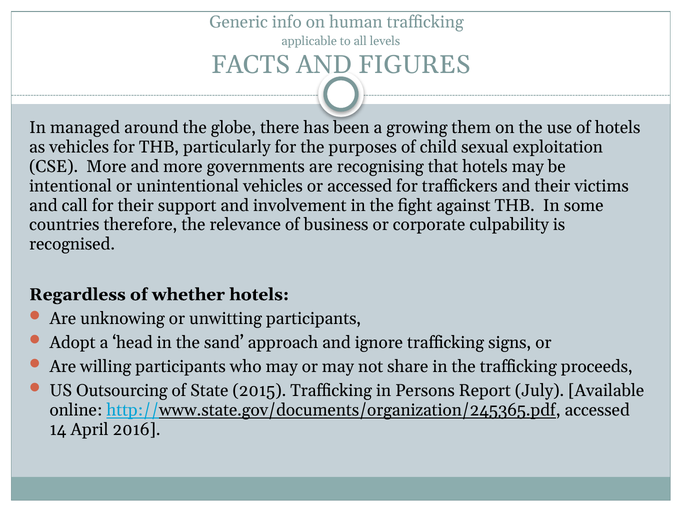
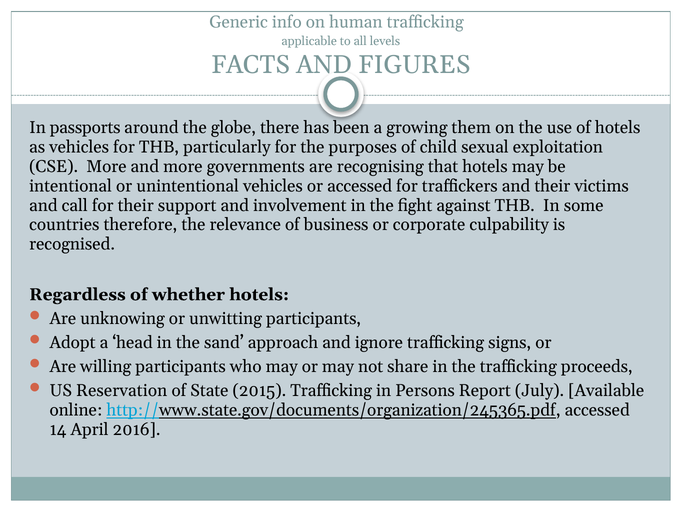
managed: managed -> passports
Outsourcing: Outsourcing -> Reservation
